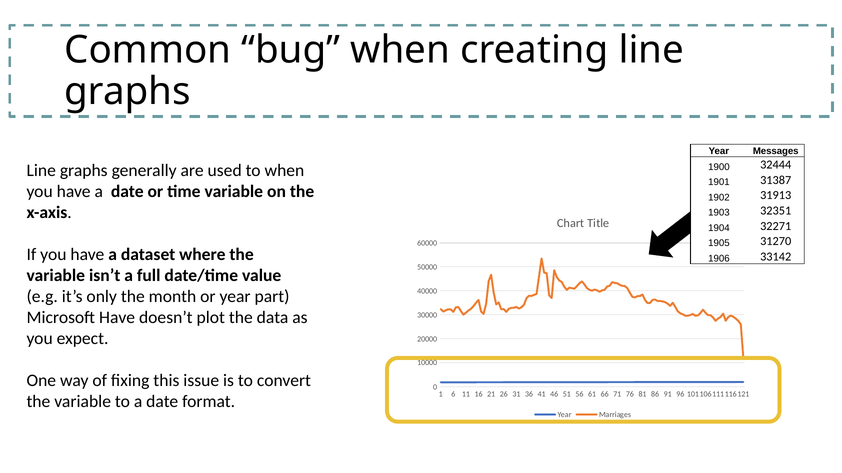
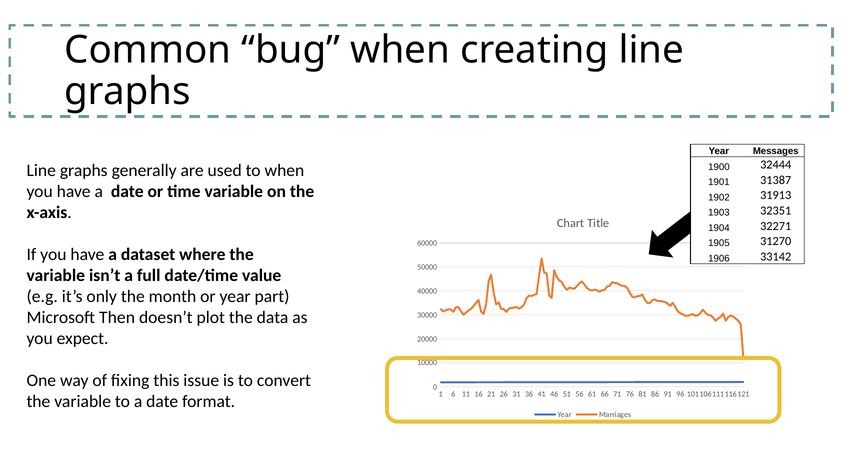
Microsoft Have: Have -> Then
